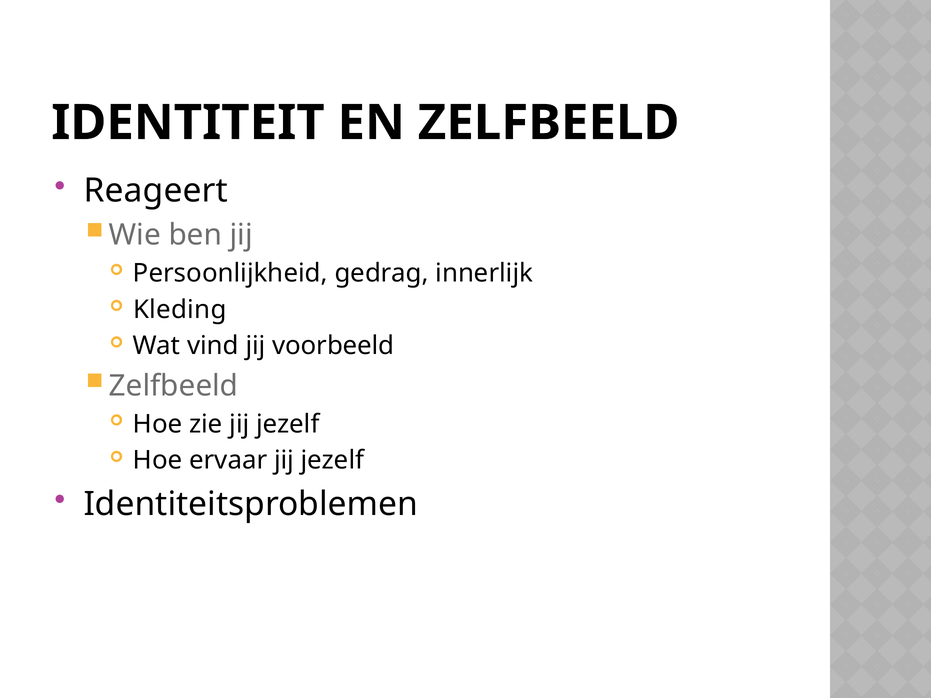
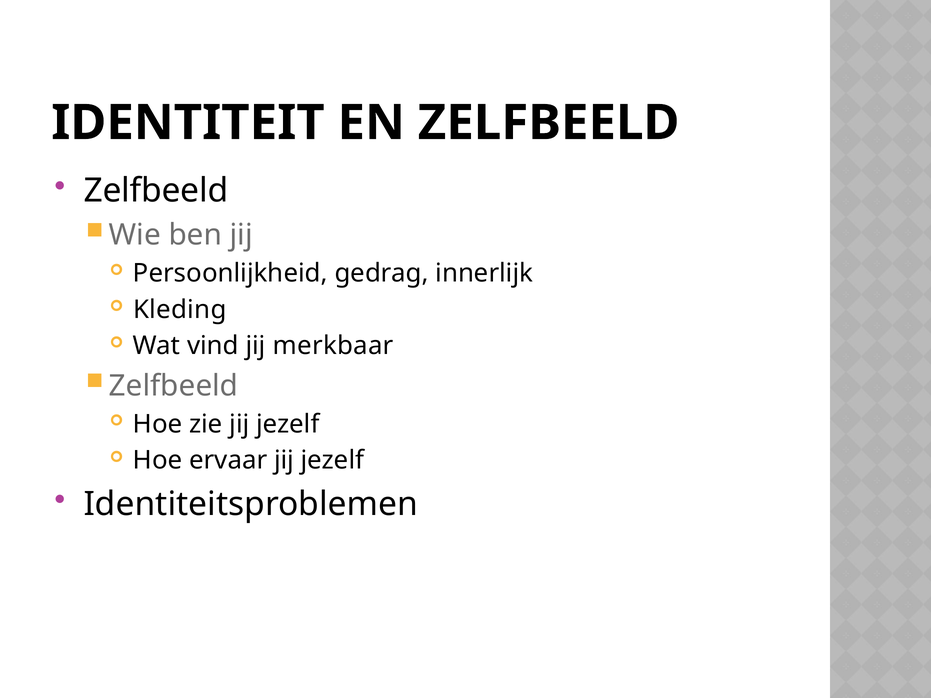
Reageert at (156, 191): Reageert -> Zelfbeeld
voorbeeld: voorbeeld -> merkbaar
